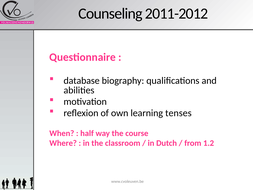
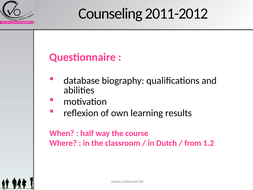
tenses: tenses -> results
